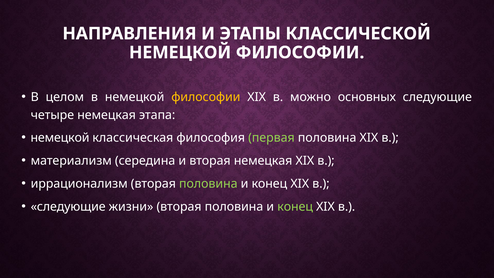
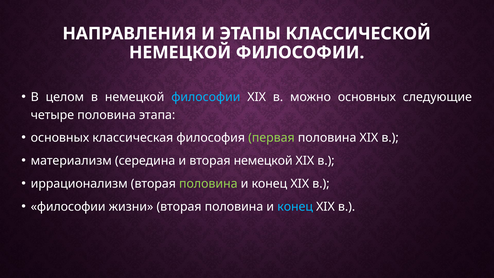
философии at (206, 97) colour: yellow -> light blue
четыре немецкая: немецкая -> половина
немецкой at (60, 138): немецкой -> основных
вторая немецкая: немецкая -> немецкой
следующие at (68, 207): следующие -> философии
конец at (295, 207) colour: light green -> light blue
